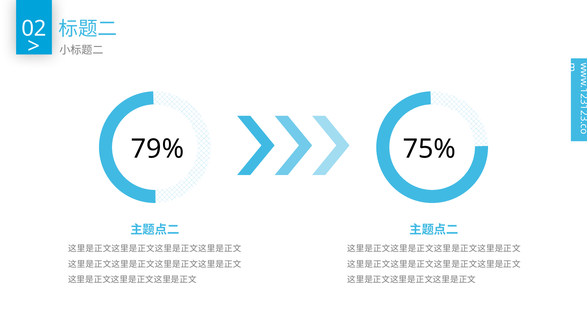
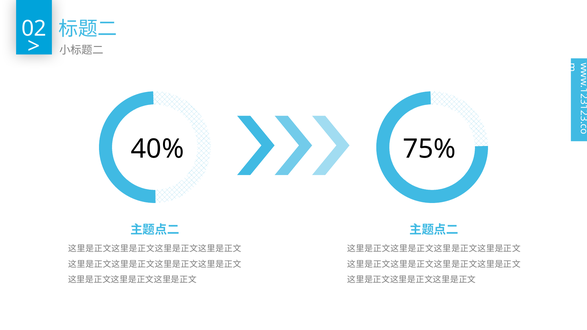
79%: 79% -> 40%
